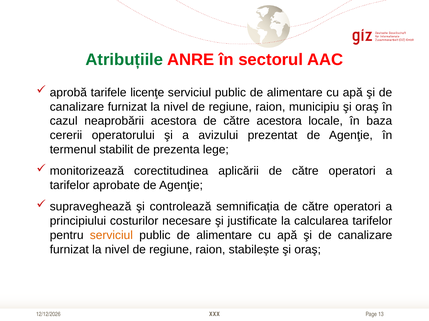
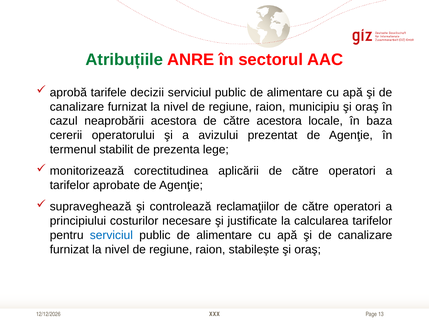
licenţe: licenţe -> decizii
semnificația: semnificația -> reclamaţiilor
serviciul at (111, 236) colour: orange -> blue
